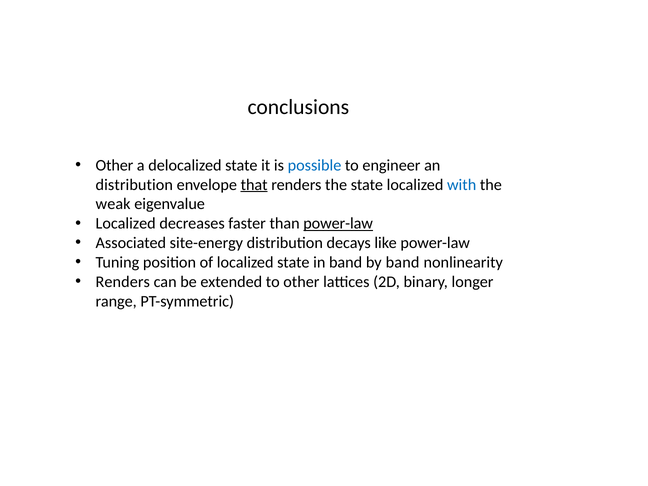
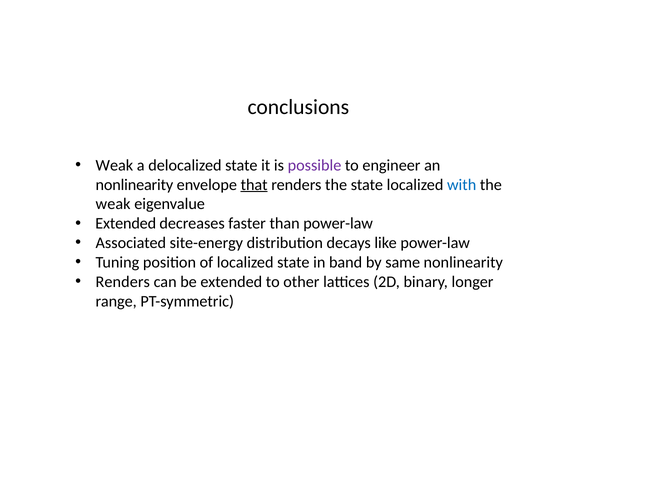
Other at (114, 165): Other -> Weak
possible colour: blue -> purple
distribution at (134, 185): distribution -> nonlinearity
Localized at (126, 224): Localized -> Extended
power-law at (338, 224) underline: present -> none
by band: band -> same
